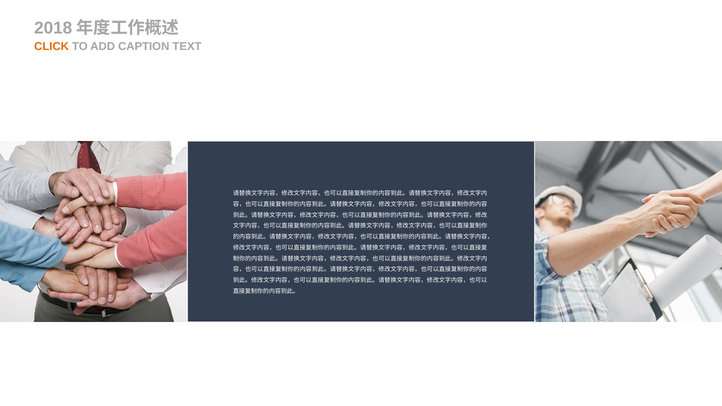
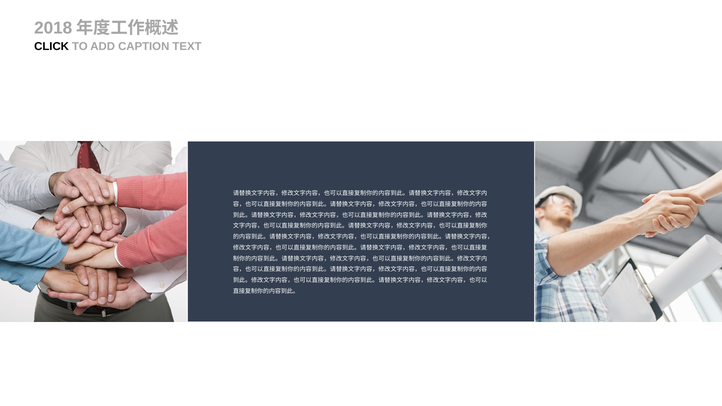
CLICK colour: orange -> black
